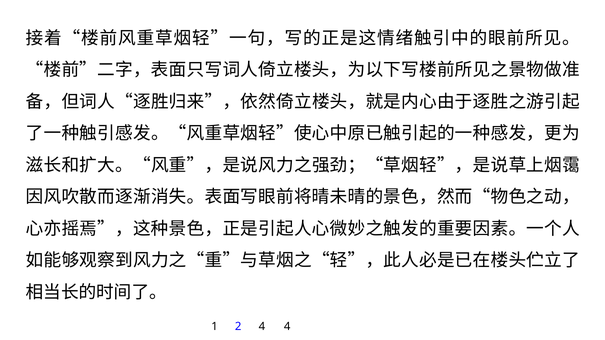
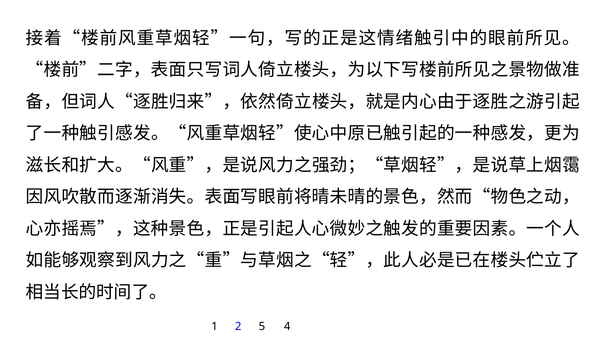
2 4: 4 -> 5
